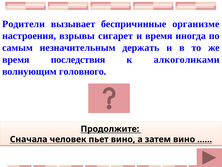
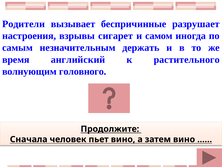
организме: организме -> разрушает
и время: время -> самом
последствия: последствия -> английский
алкоголиками: алкоголиками -> растительного
